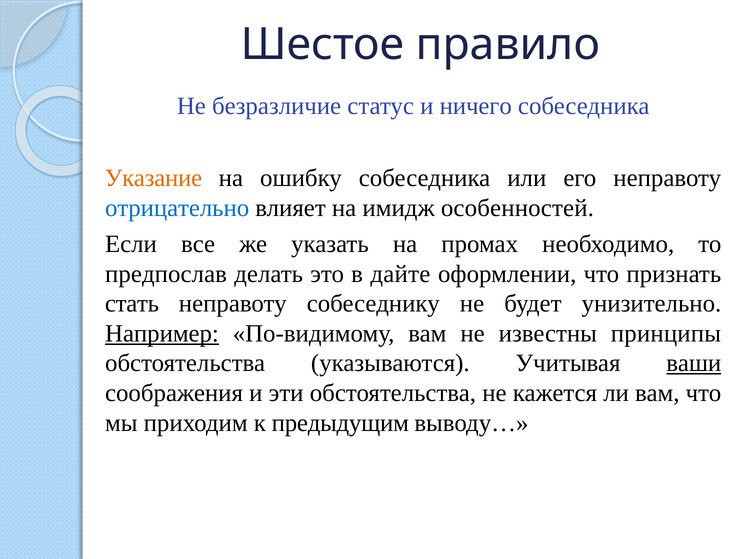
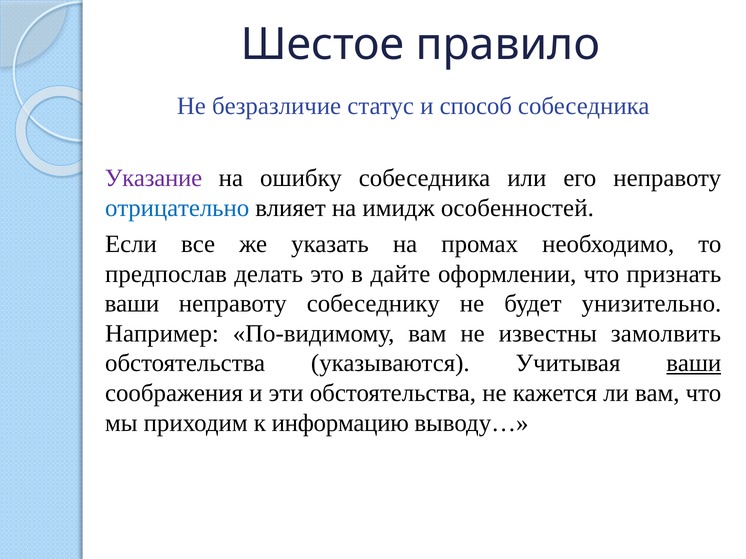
ничего: ничего -> способ
Указание colour: orange -> purple
стать at (132, 304): стать -> ваши
Например underline: present -> none
принципы: принципы -> замолвить
предыдущим: предыдущим -> информацию
